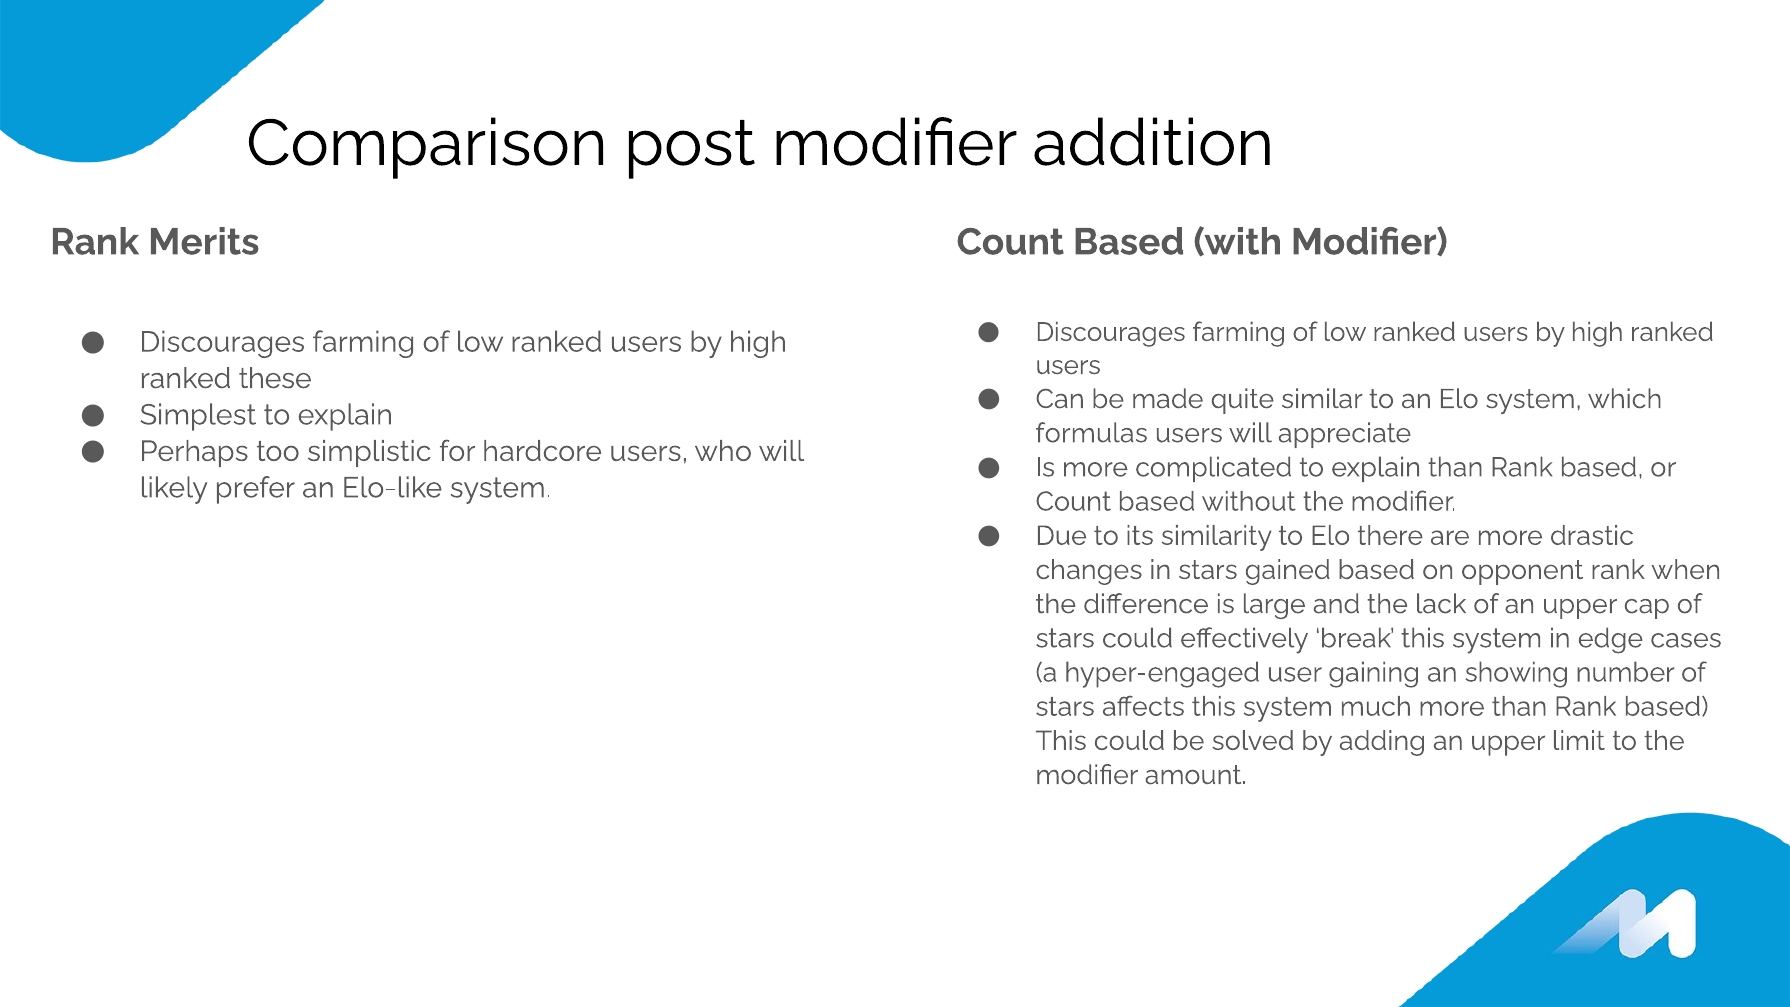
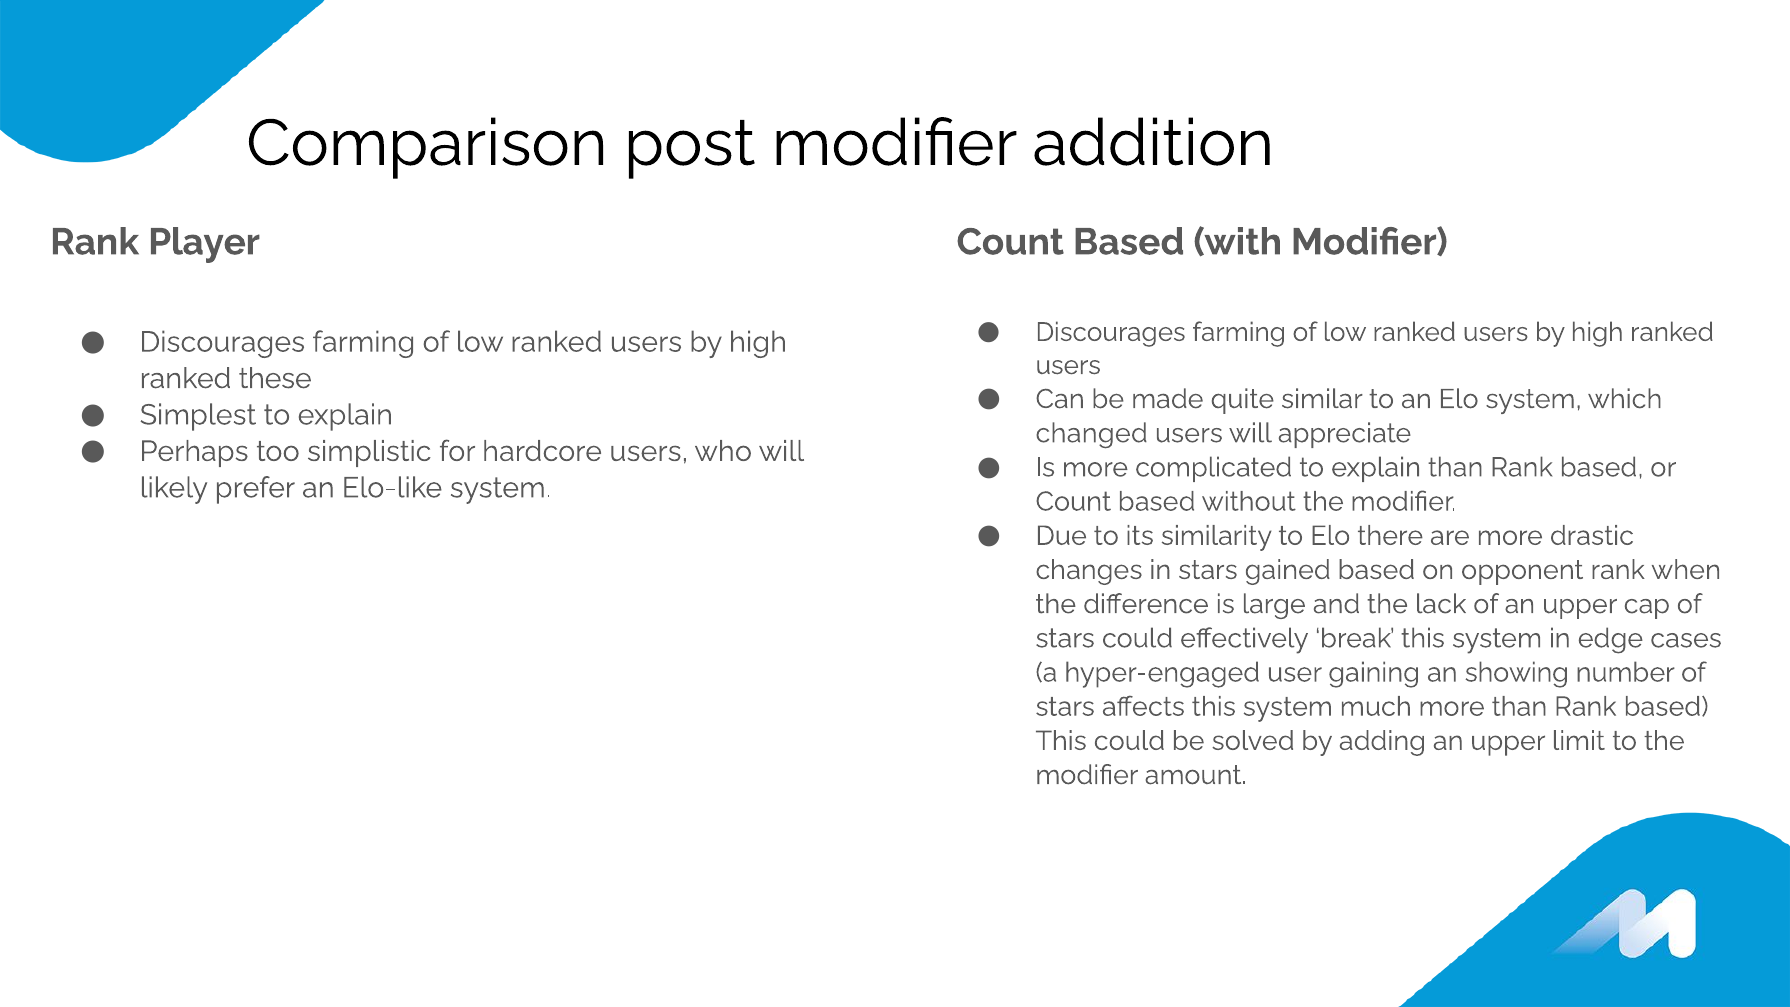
Merits: Merits -> Player
formulas: formulas -> changed
